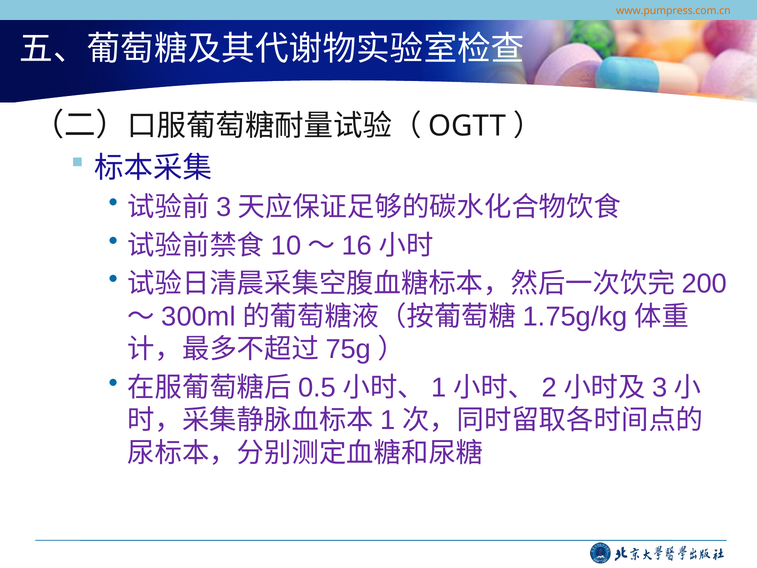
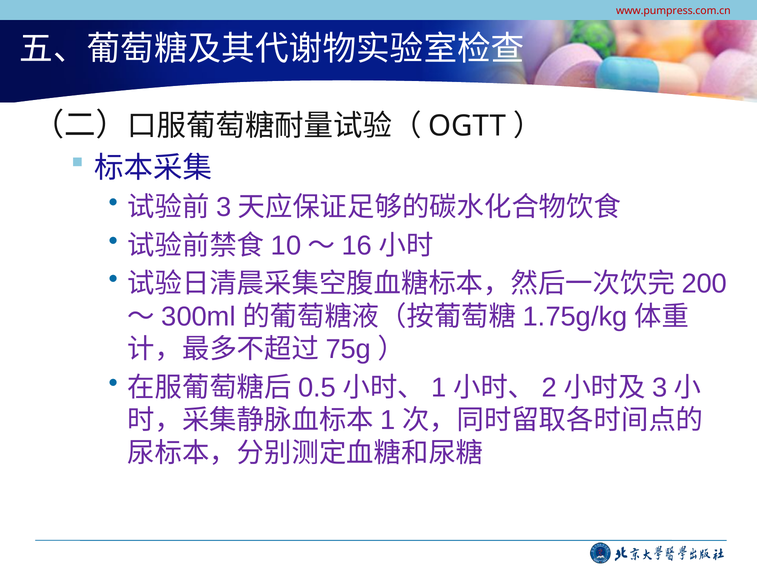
www.pumpress.com.cn colour: orange -> red
